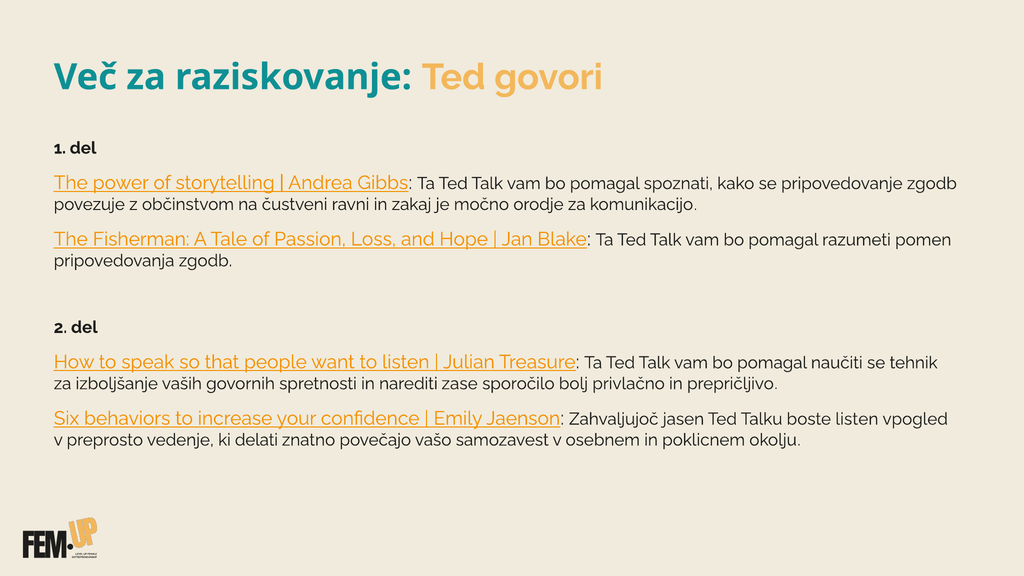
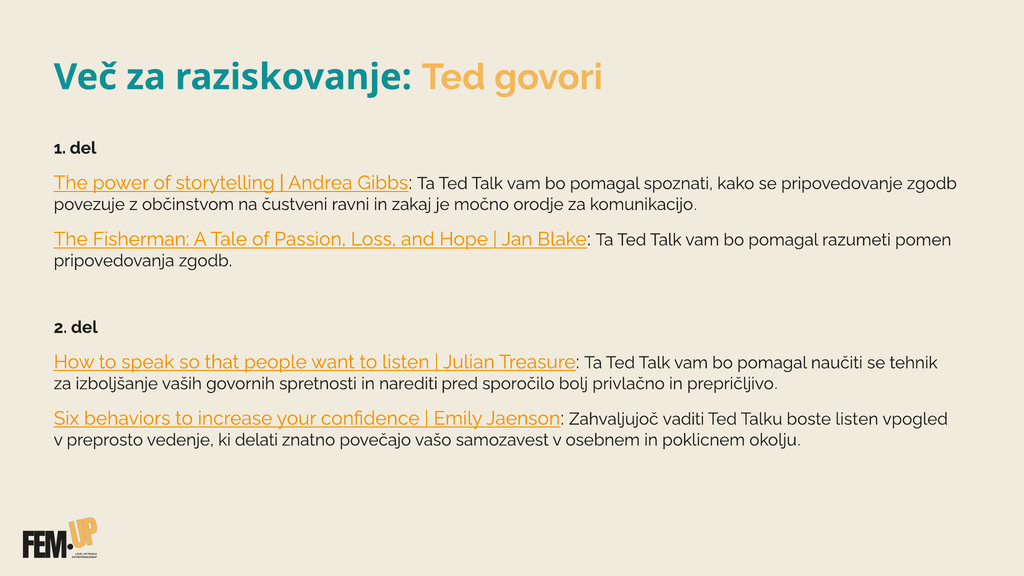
zase: zase -> pred
jasen: jasen -> vaditi
